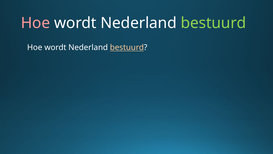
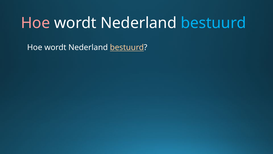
bestuurd at (213, 23) colour: light green -> light blue
